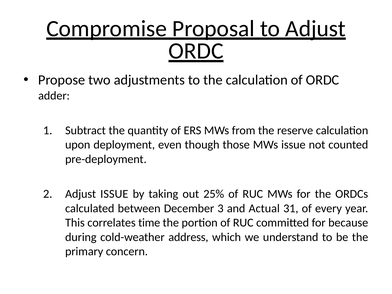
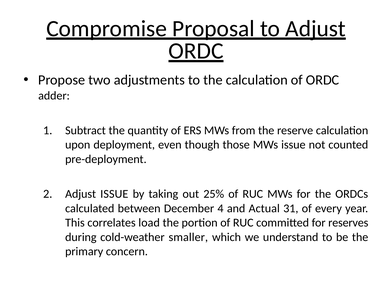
3: 3 -> 4
time: time -> load
because: because -> reserves
address: address -> smaller
